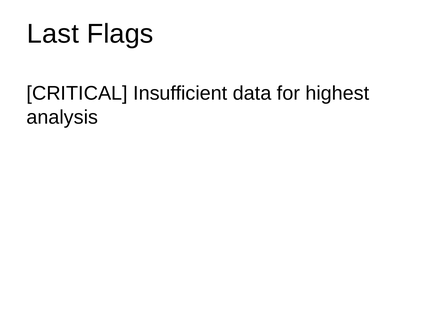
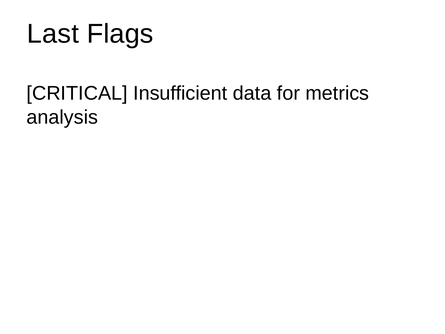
highest: highest -> metrics
